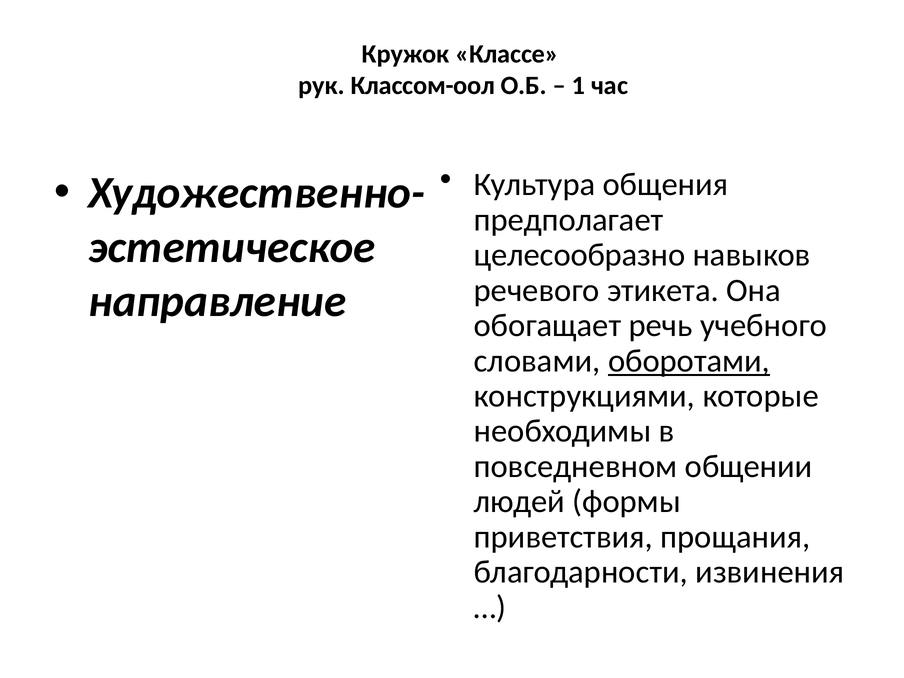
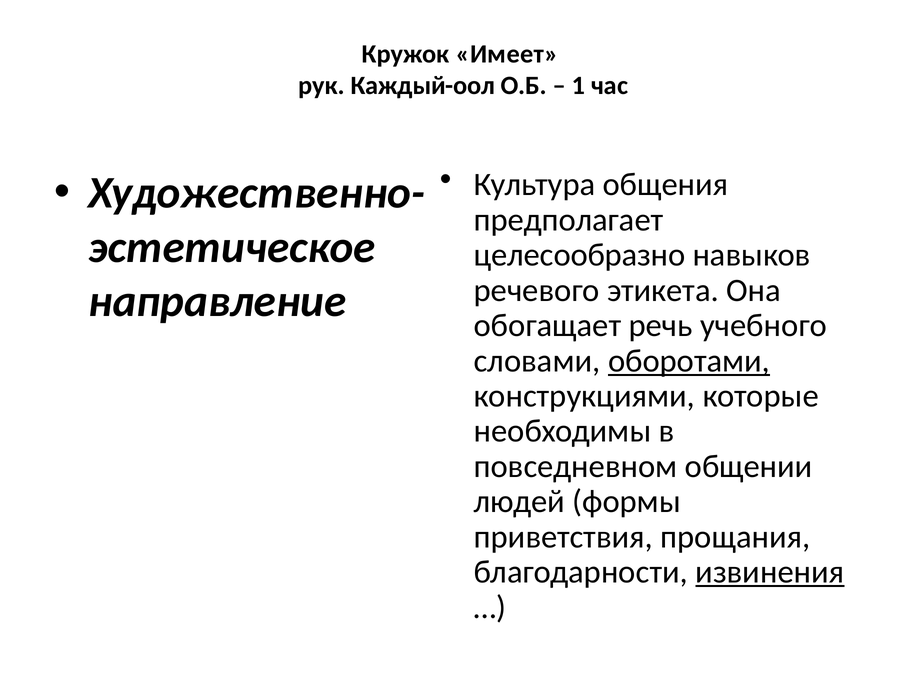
Классе: Классе -> Имеет
Классом-оол: Классом-оол -> Каждый-оол
извинения underline: none -> present
